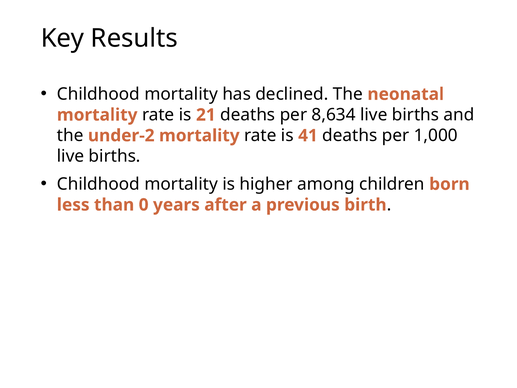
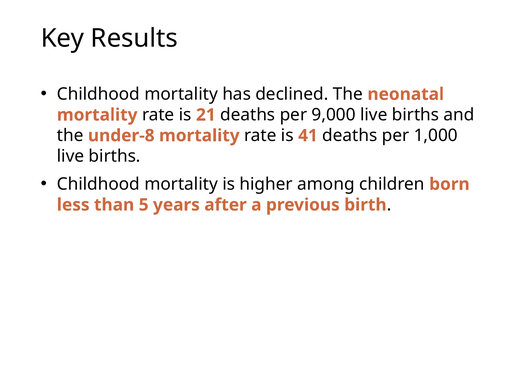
8,634: 8,634 -> 9,000
under-2: under-2 -> under-8
0: 0 -> 5
